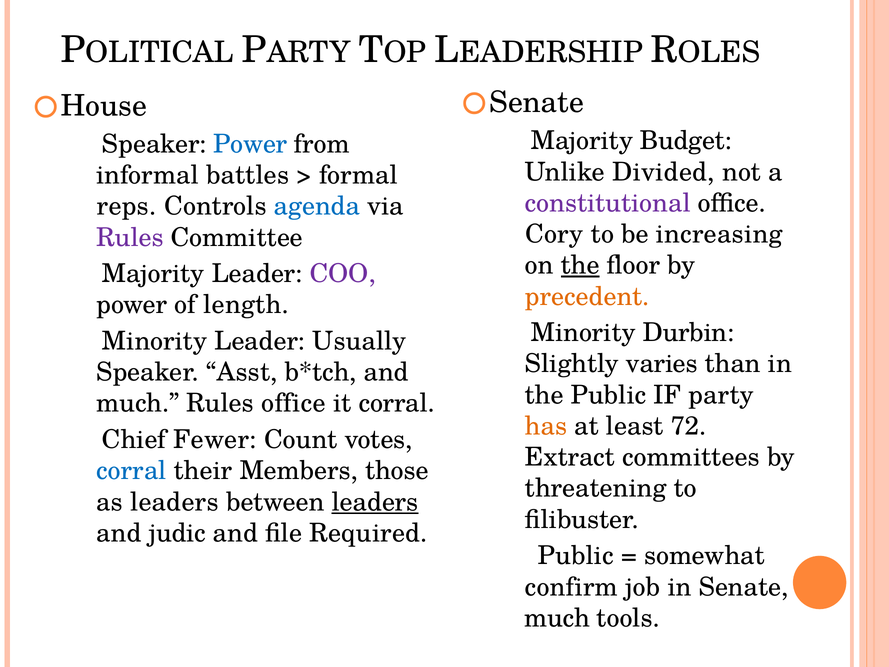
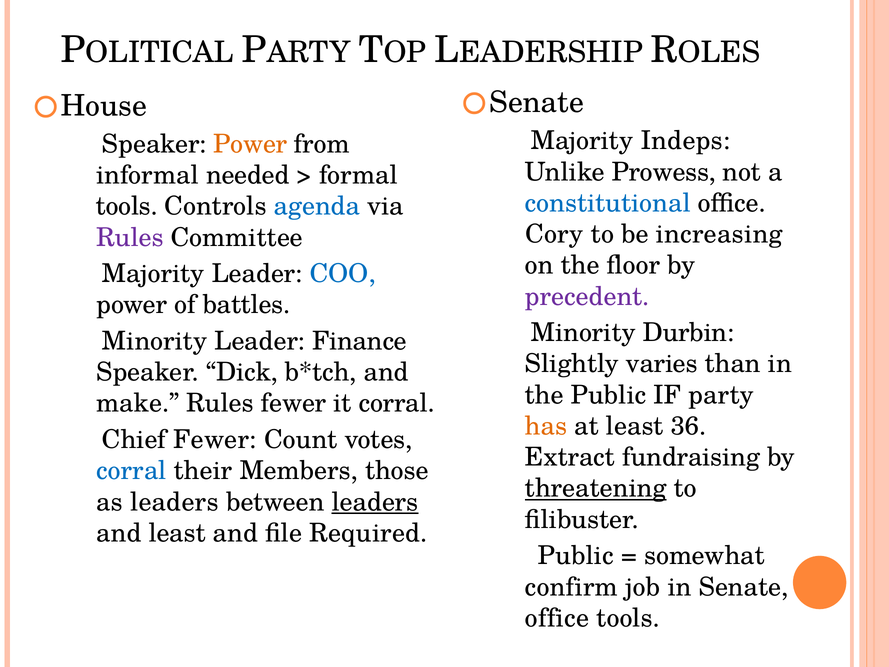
Budget: Budget -> Indeps
Power at (250, 144) colour: blue -> orange
Divided: Divided -> Prowess
battles: battles -> needed
constitutional colour: purple -> blue
reps at (127, 206): reps -> tools
the at (580, 265) underline: present -> none
COO colour: purple -> blue
precedent colour: orange -> purple
length: length -> battles
Usually: Usually -> Finance
Asst: Asst -> Dick
much at (138, 403): much -> make
Rules office: office -> fewer
72: 72 -> 36
committees: committees -> fundraising
threatening underline: none -> present
and judic: judic -> least
much at (557, 618): much -> office
